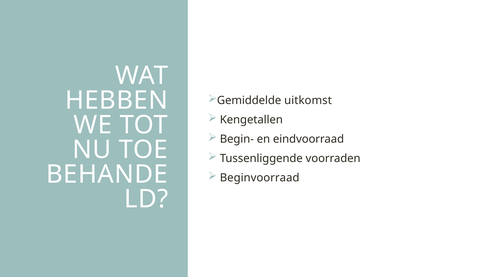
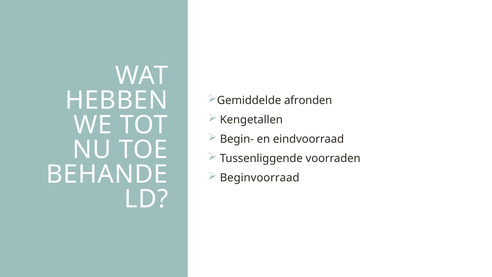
uitkomst: uitkomst -> afronden
